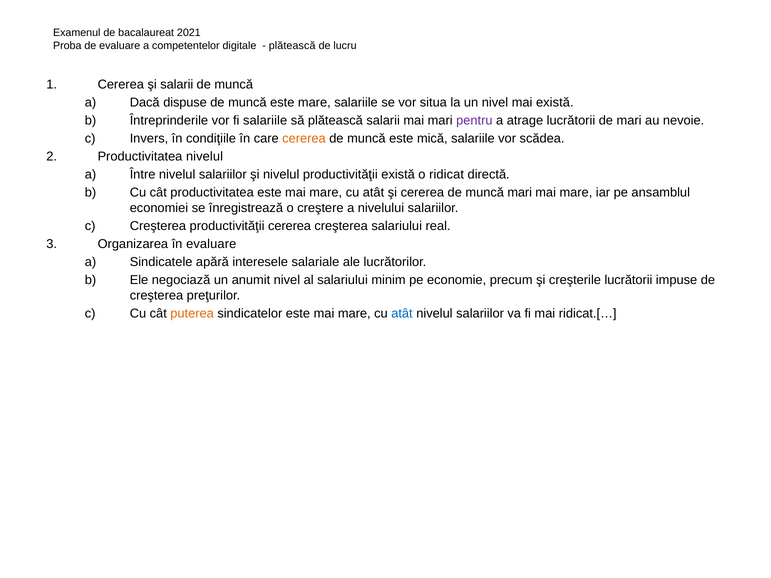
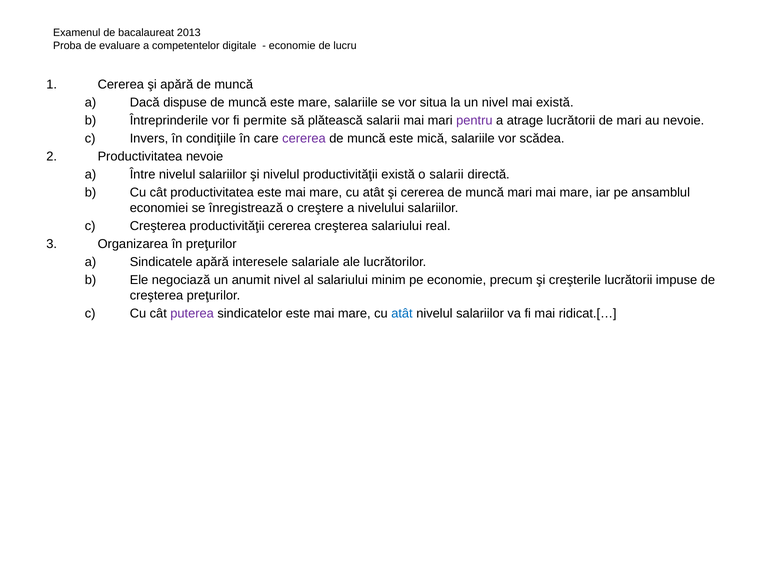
2021: 2021 -> 2013
plătească at (292, 46): plătească -> economie
şi salarii: salarii -> apără
fi salariile: salariile -> permite
cererea at (304, 139) colour: orange -> purple
Productivitatea nivelul: nivelul -> nevoie
o ridicat: ridicat -> salarii
în evaluare: evaluare -> preţurilor
puterea colour: orange -> purple
